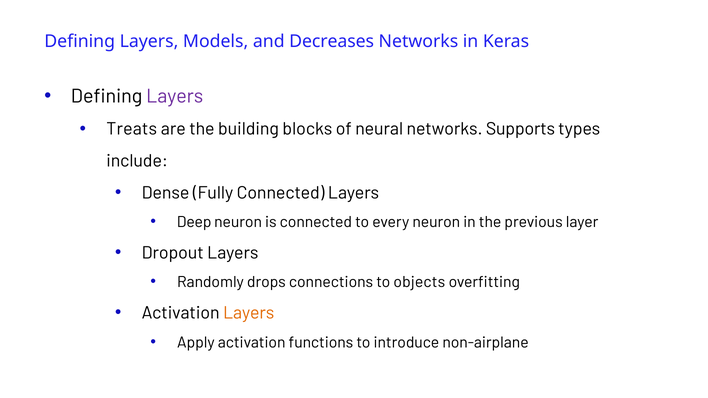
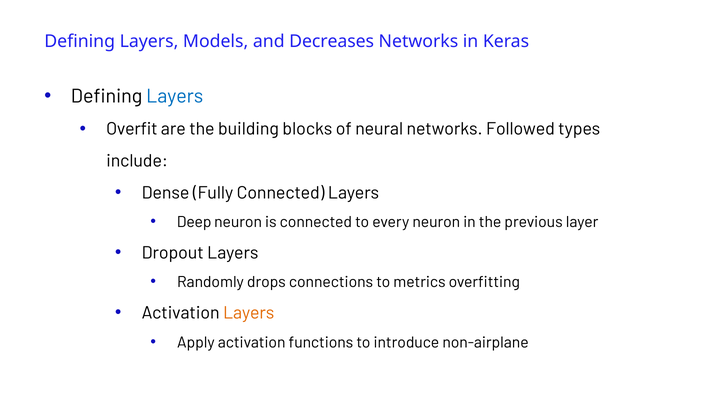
Layers at (175, 96) colour: purple -> blue
Treats: Treats -> Overfit
Supports: Supports -> Followed
objects: objects -> metrics
